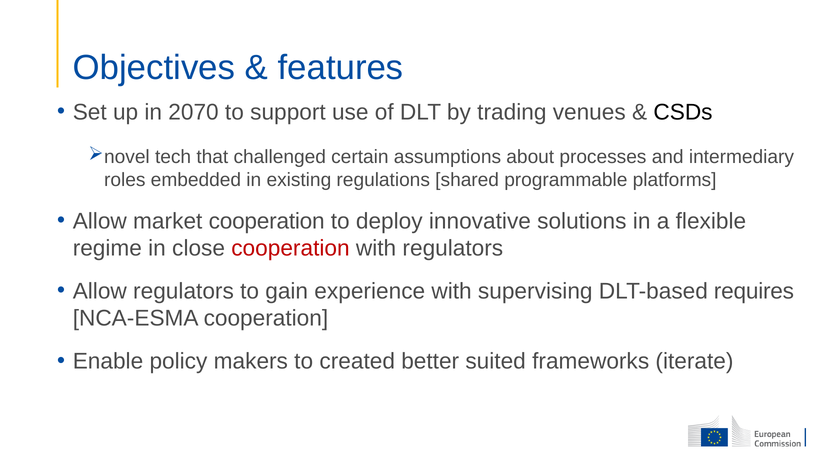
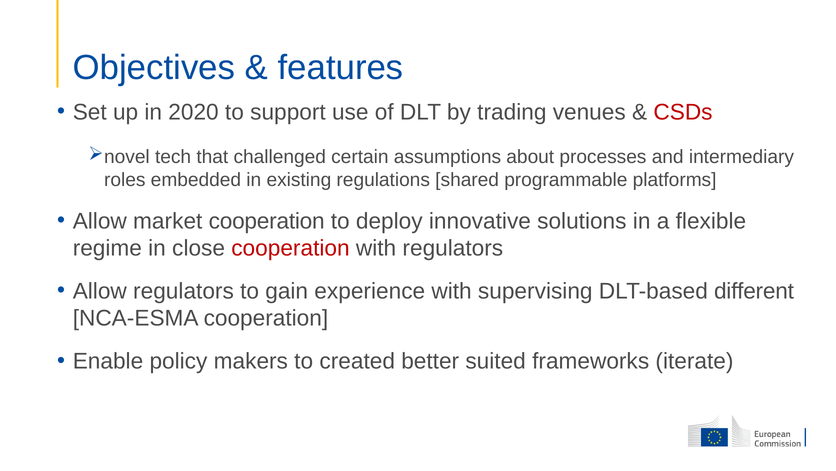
2070: 2070 -> 2020
CSDs colour: black -> red
requires: requires -> different
